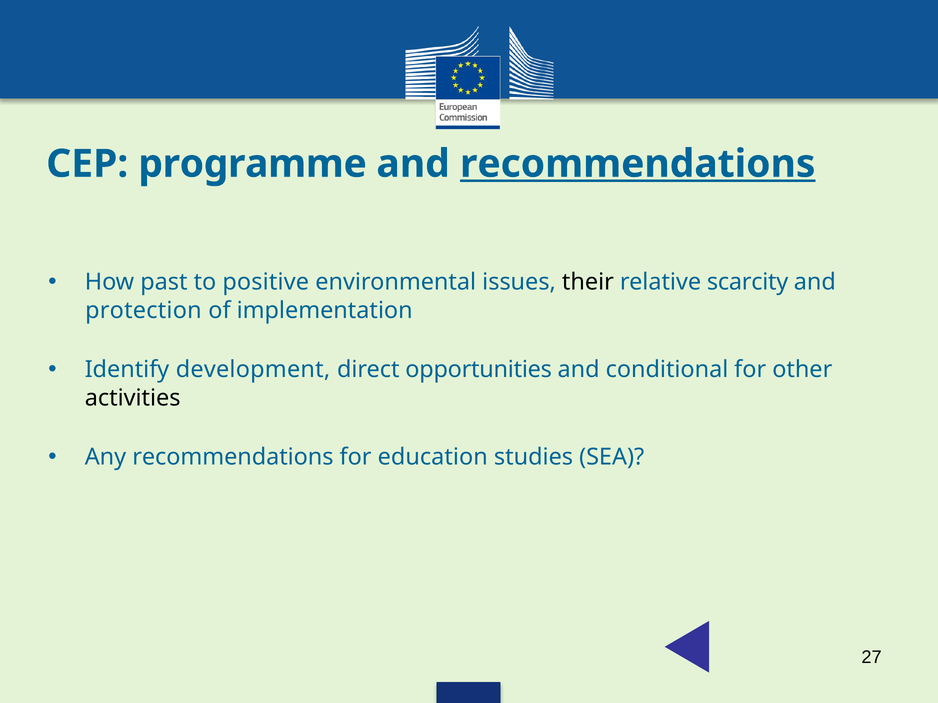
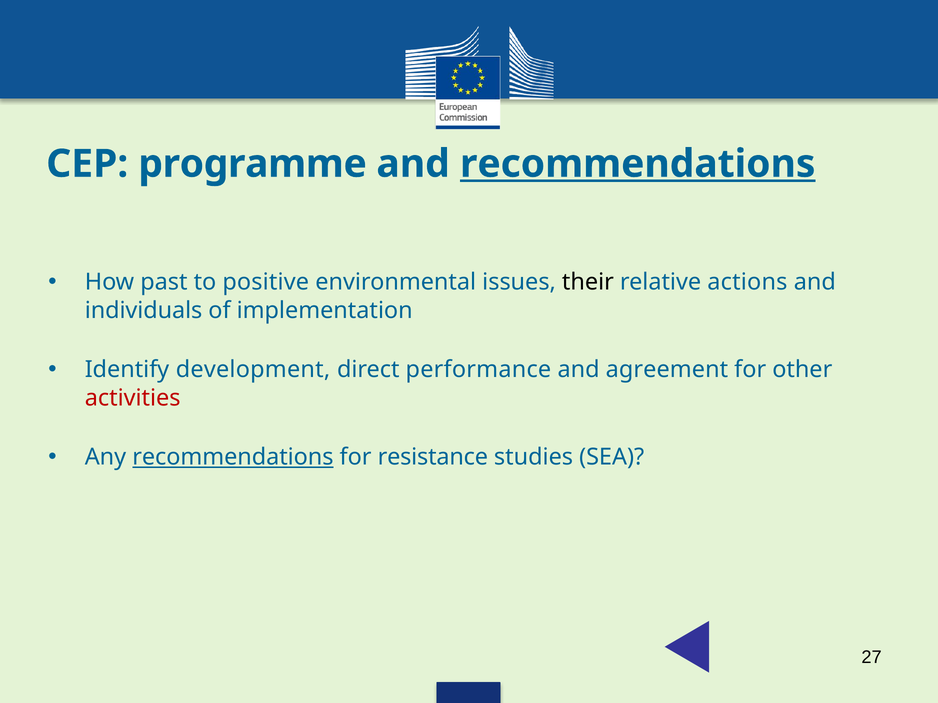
scarcity: scarcity -> actions
protection: protection -> individuals
opportunities: opportunities -> performance
conditional: conditional -> agreement
activities colour: black -> red
recommendations at (233, 457) underline: none -> present
education: education -> resistance
